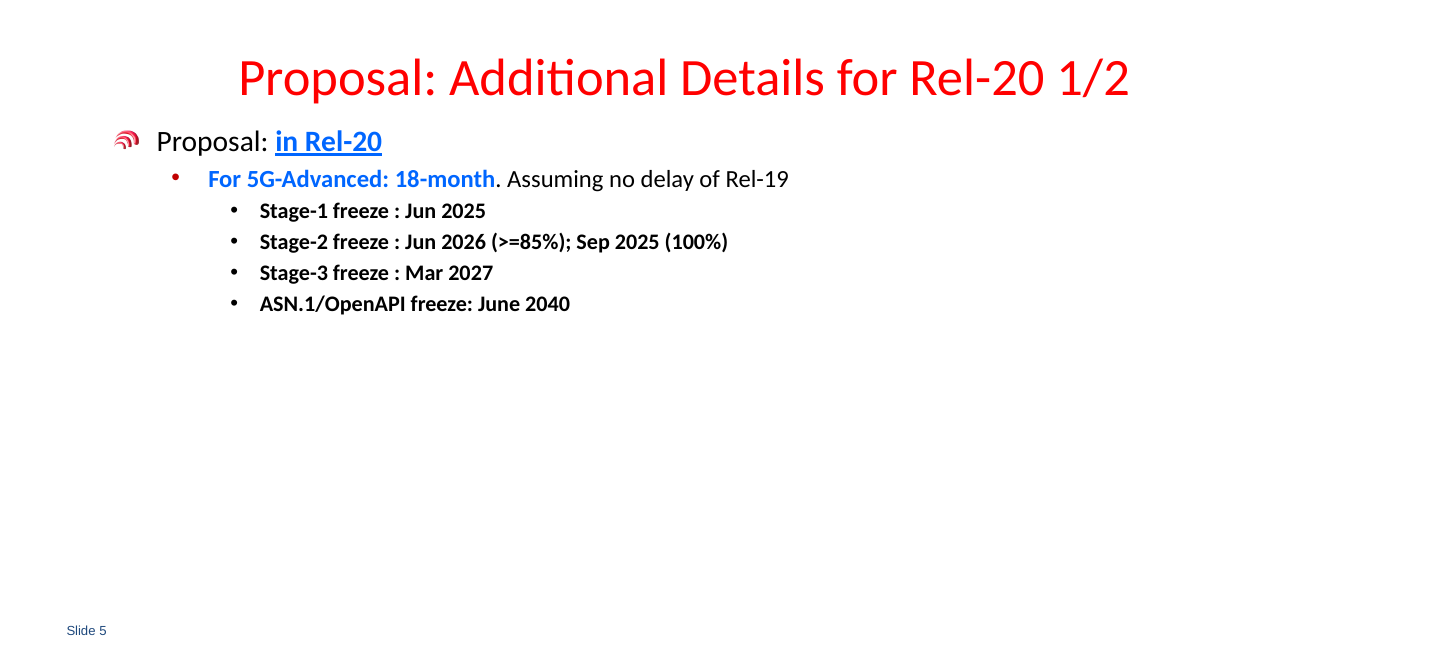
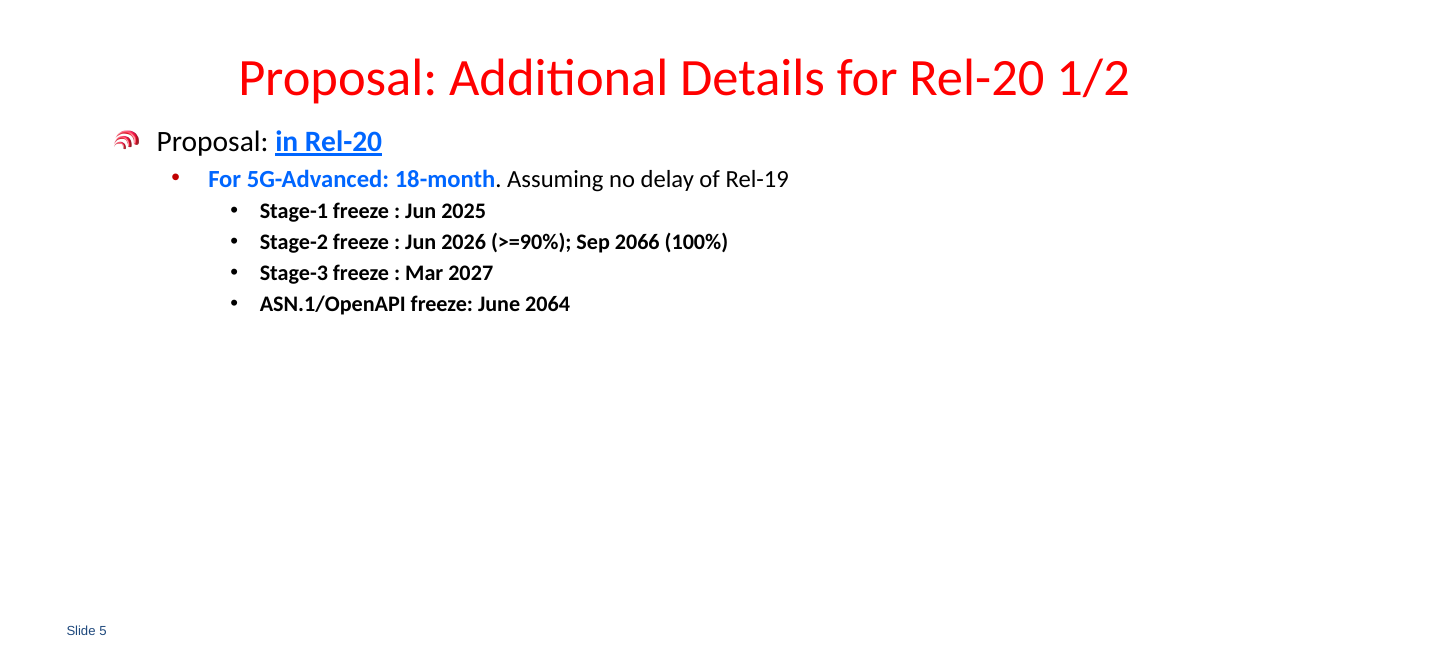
>=85%: >=85% -> >=90%
Sep 2025: 2025 -> 2066
2040: 2040 -> 2064
